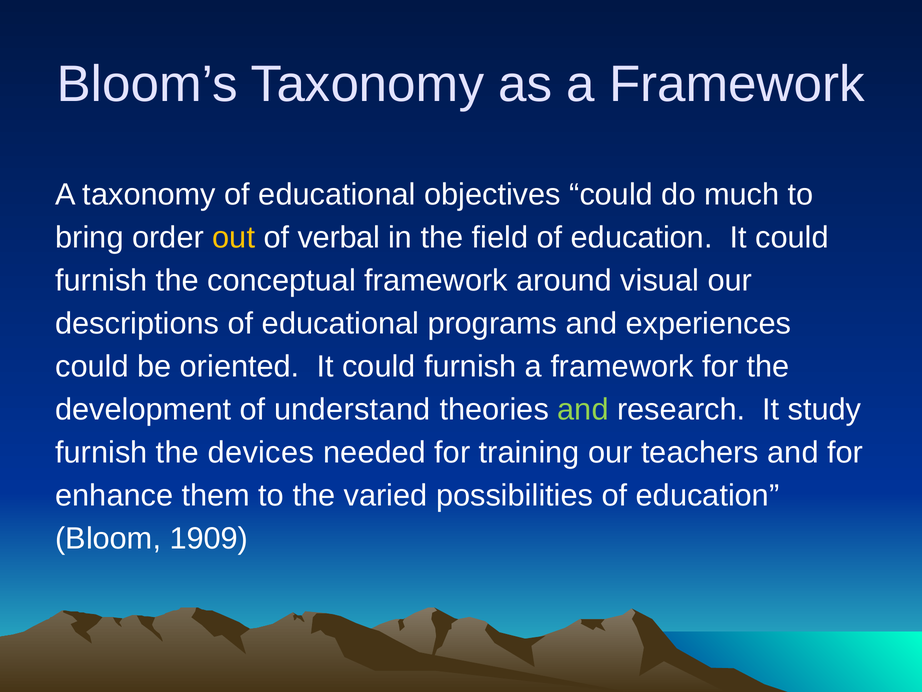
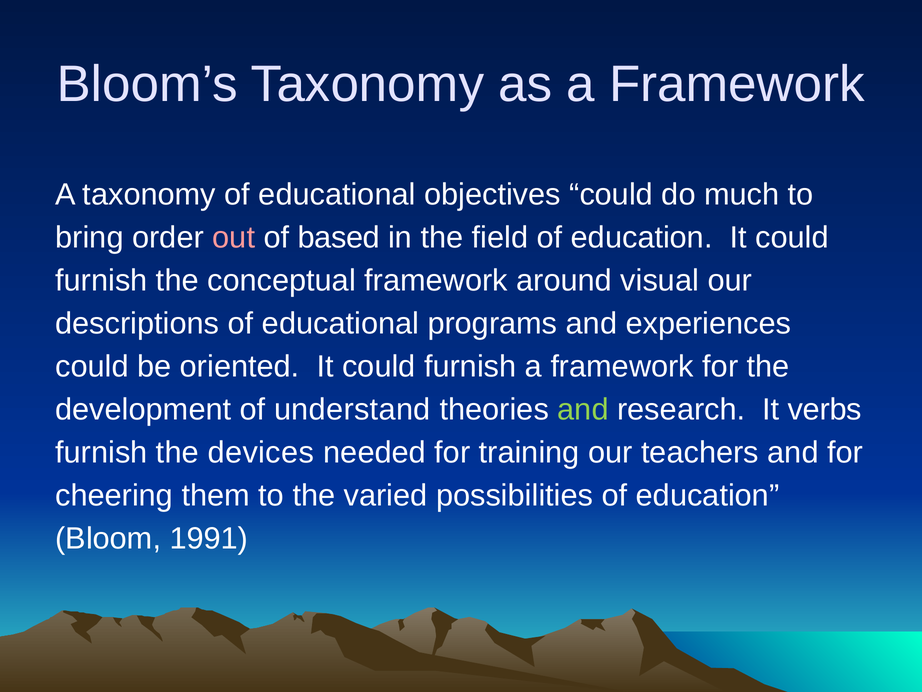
out colour: yellow -> pink
verbal: verbal -> based
study: study -> verbs
enhance: enhance -> cheering
1909: 1909 -> 1991
